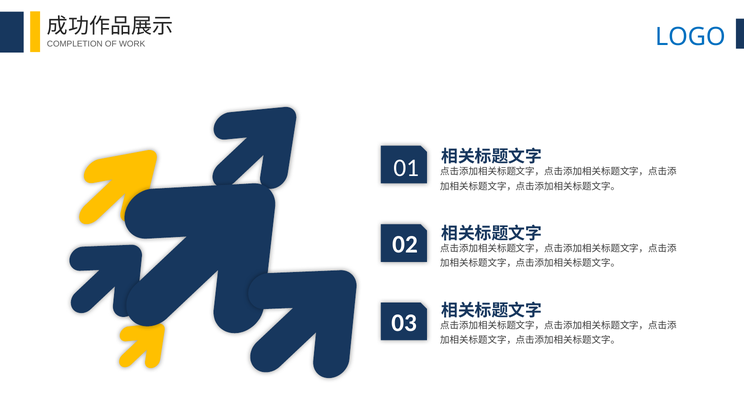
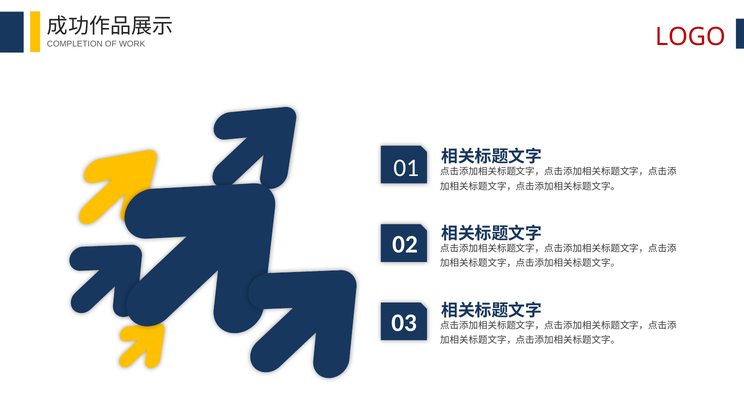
LOGO colour: blue -> red
